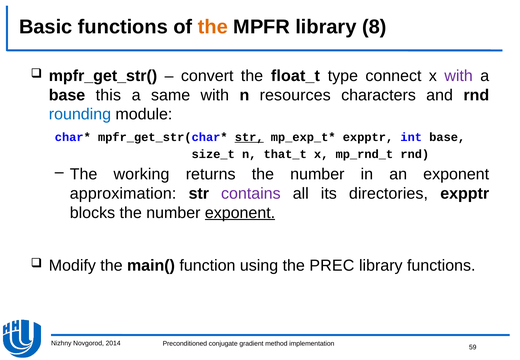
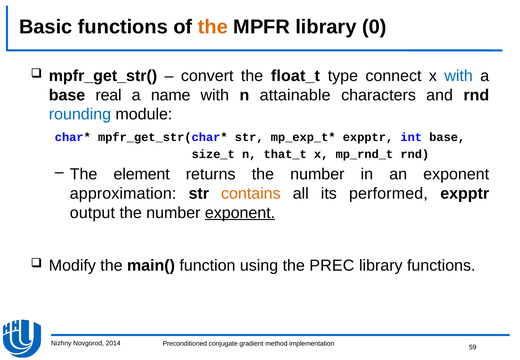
8: 8 -> 0
with at (459, 76) colour: purple -> blue
this: this -> real
same: same -> name
resources: resources -> attainable
str at (249, 137) underline: present -> none
working: working -> element
contains colour: purple -> orange
directories: directories -> performed
blocks: blocks -> output
